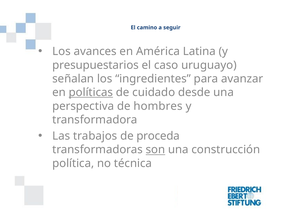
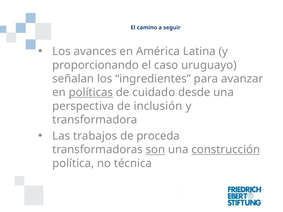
presupuestarios: presupuestarios -> proporcionando
hombres: hombres -> inclusión
construcción underline: none -> present
